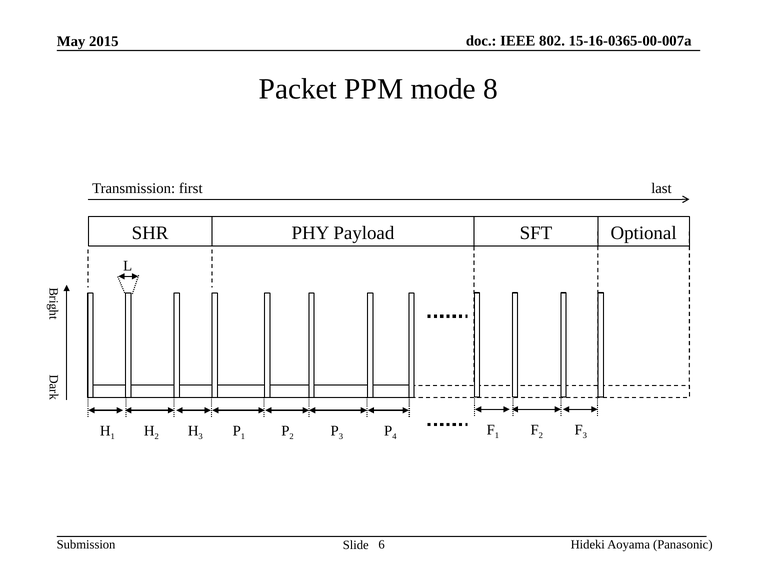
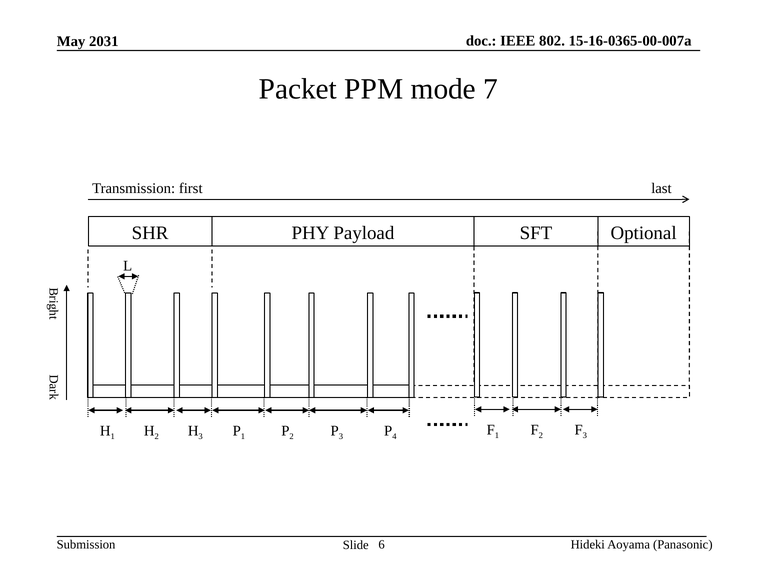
2015: 2015 -> 2031
8: 8 -> 7
